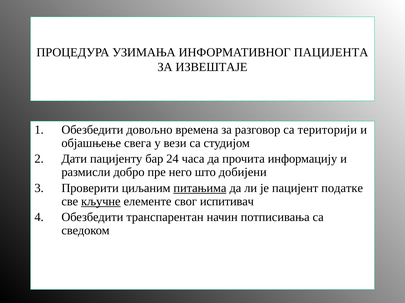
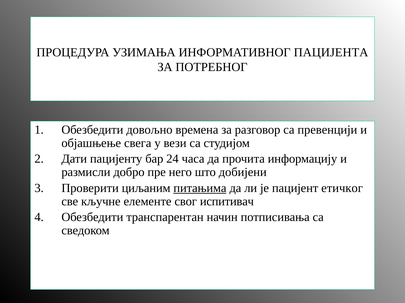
ИЗВЕШТАЈЕ: ИЗВЕШТАЈЕ -> ПОТРЕБНОГ
територији: територији -> превенцији
податке: податке -> етичког
кључне underline: present -> none
